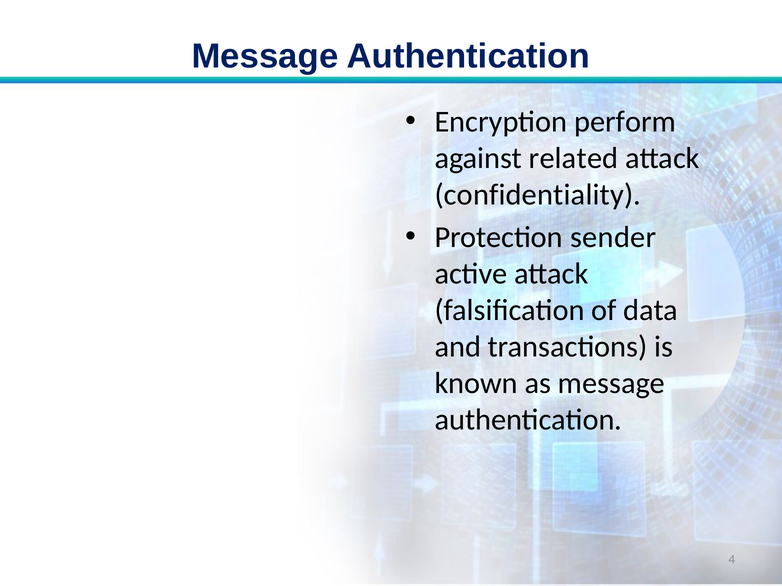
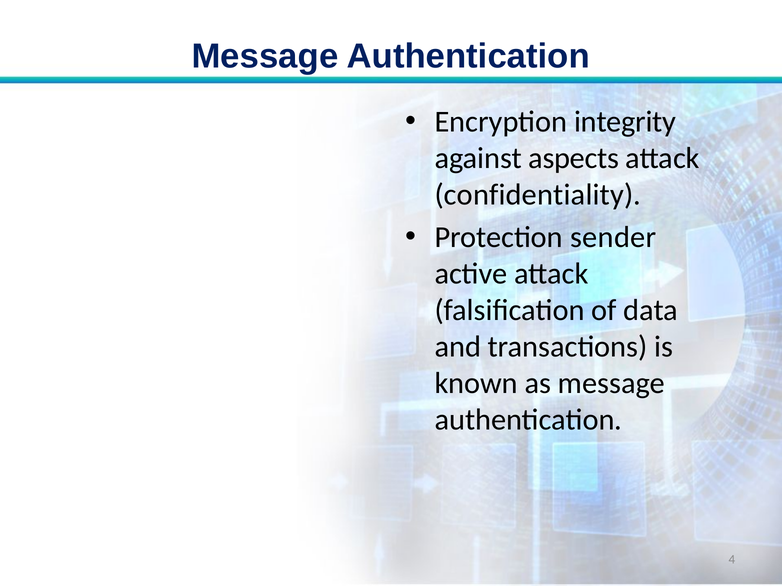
perform: perform -> integrity
related: related -> aspects
